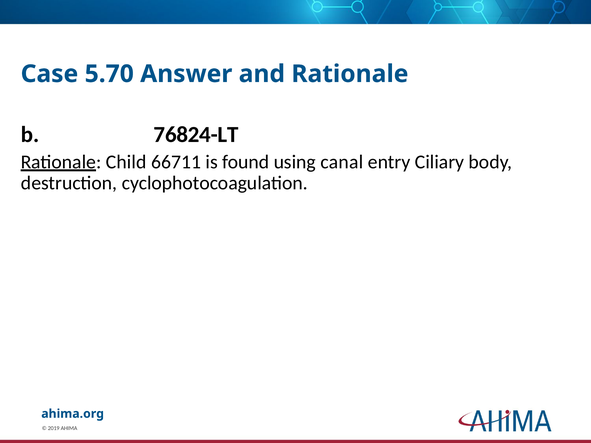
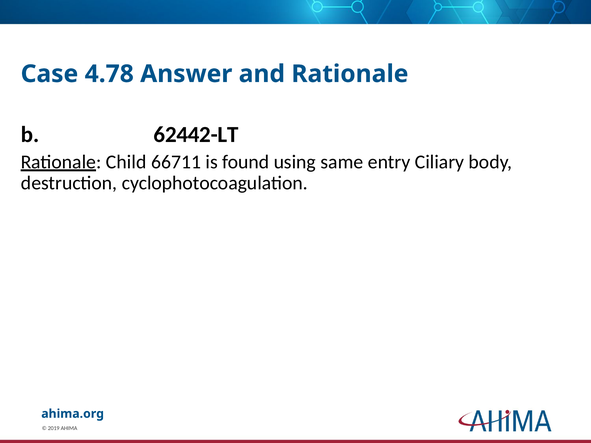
5.70: 5.70 -> 4.78
76824-LT: 76824-LT -> 62442-LT
canal: canal -> same
